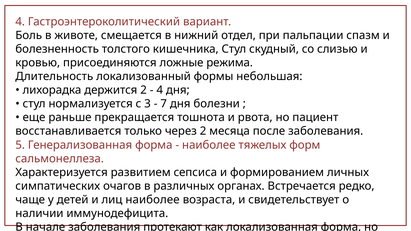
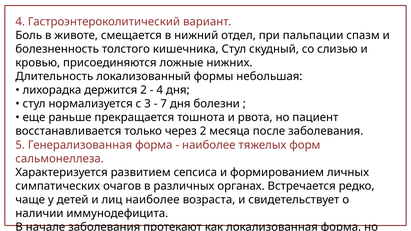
режима: режима -> нижних
